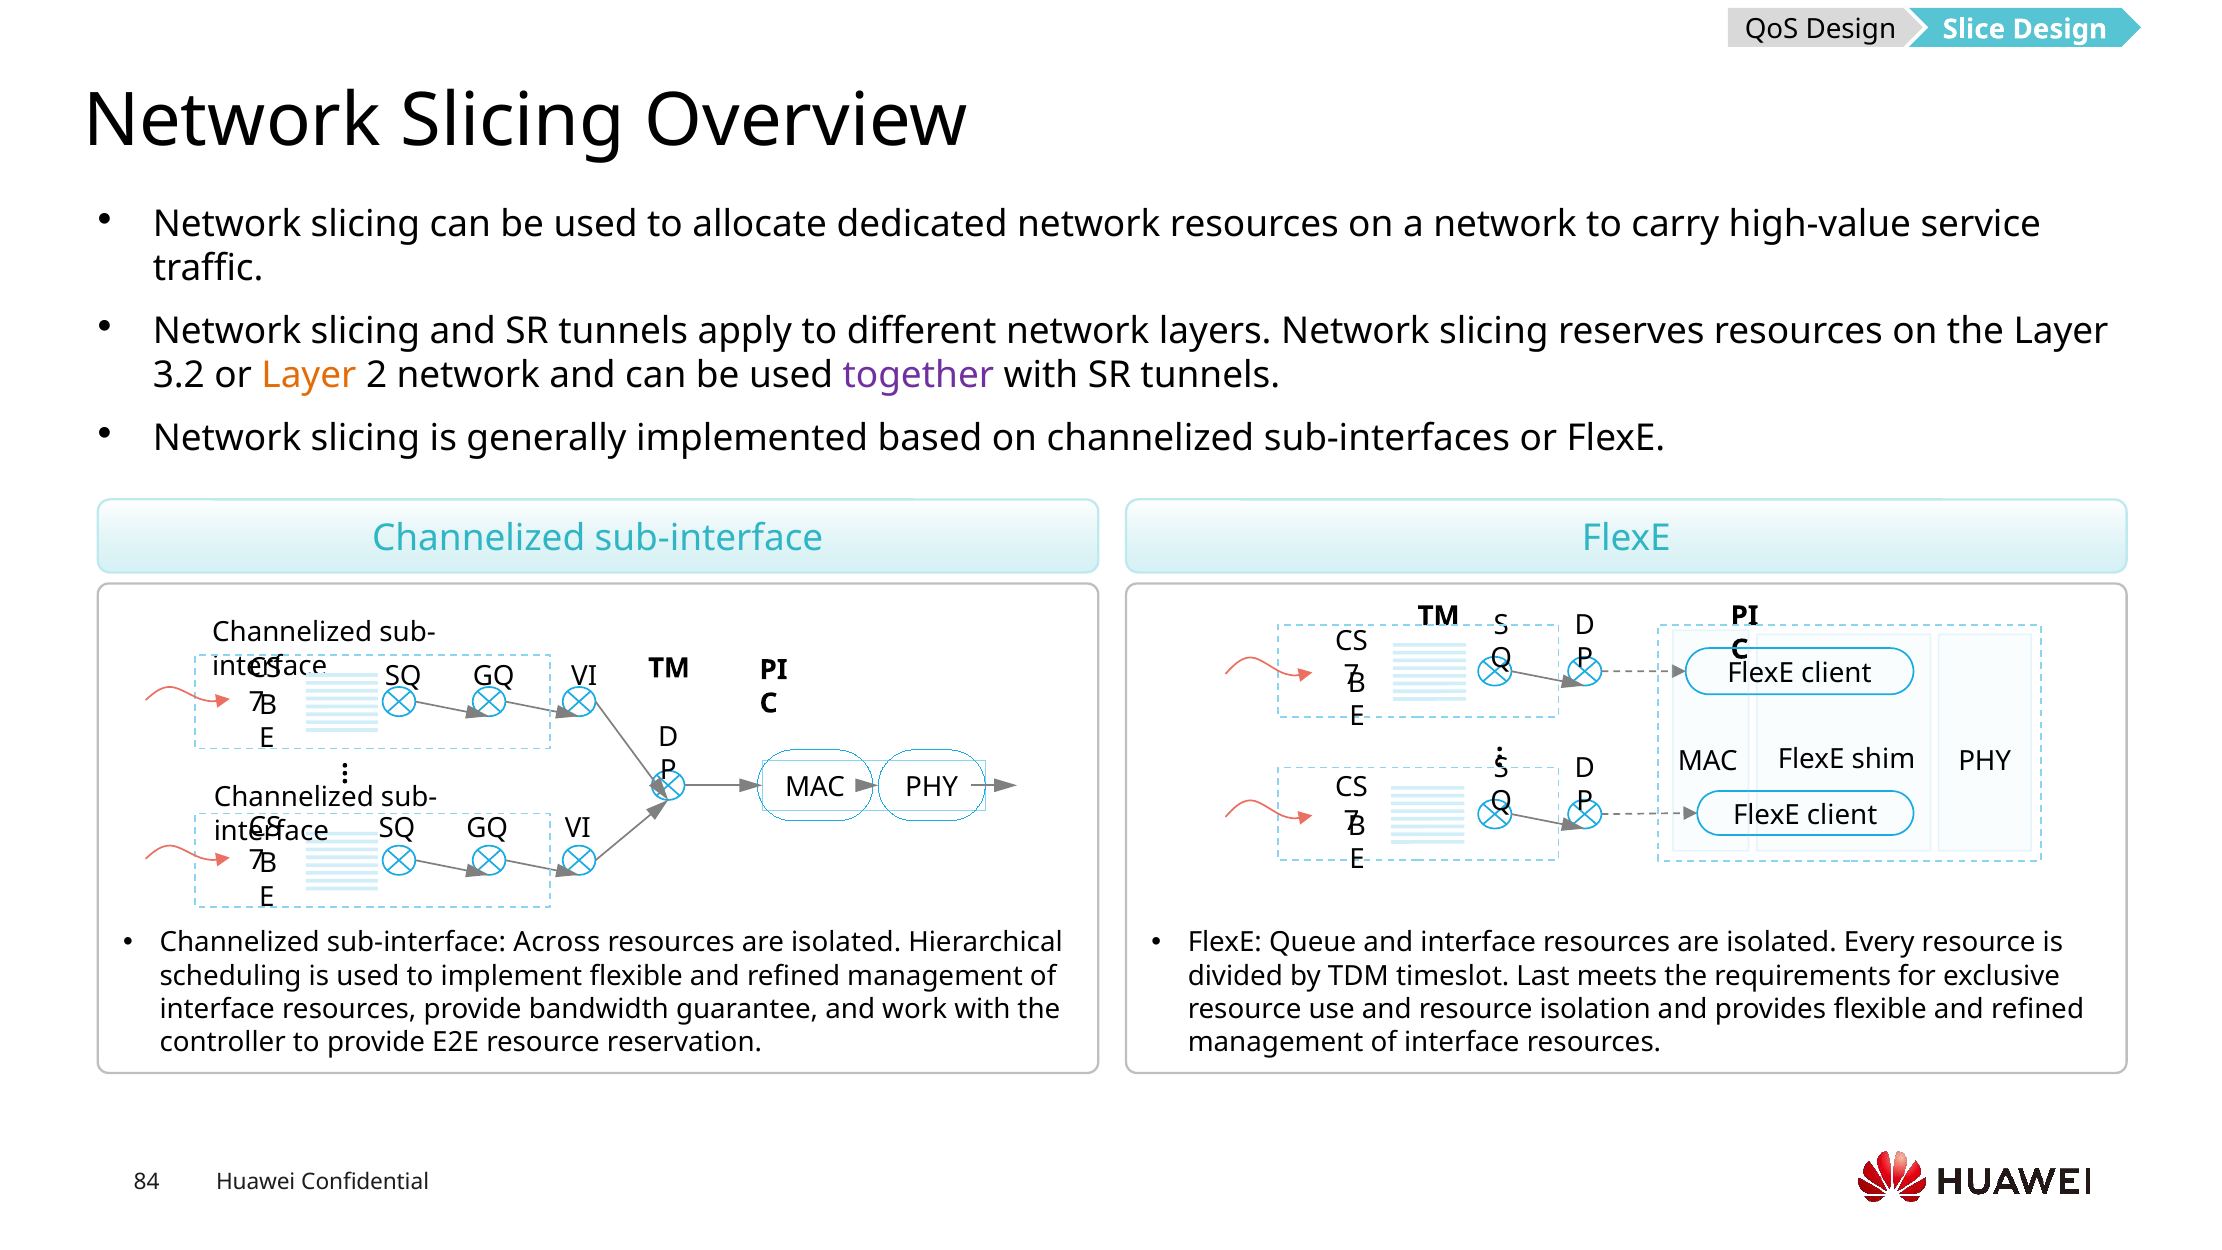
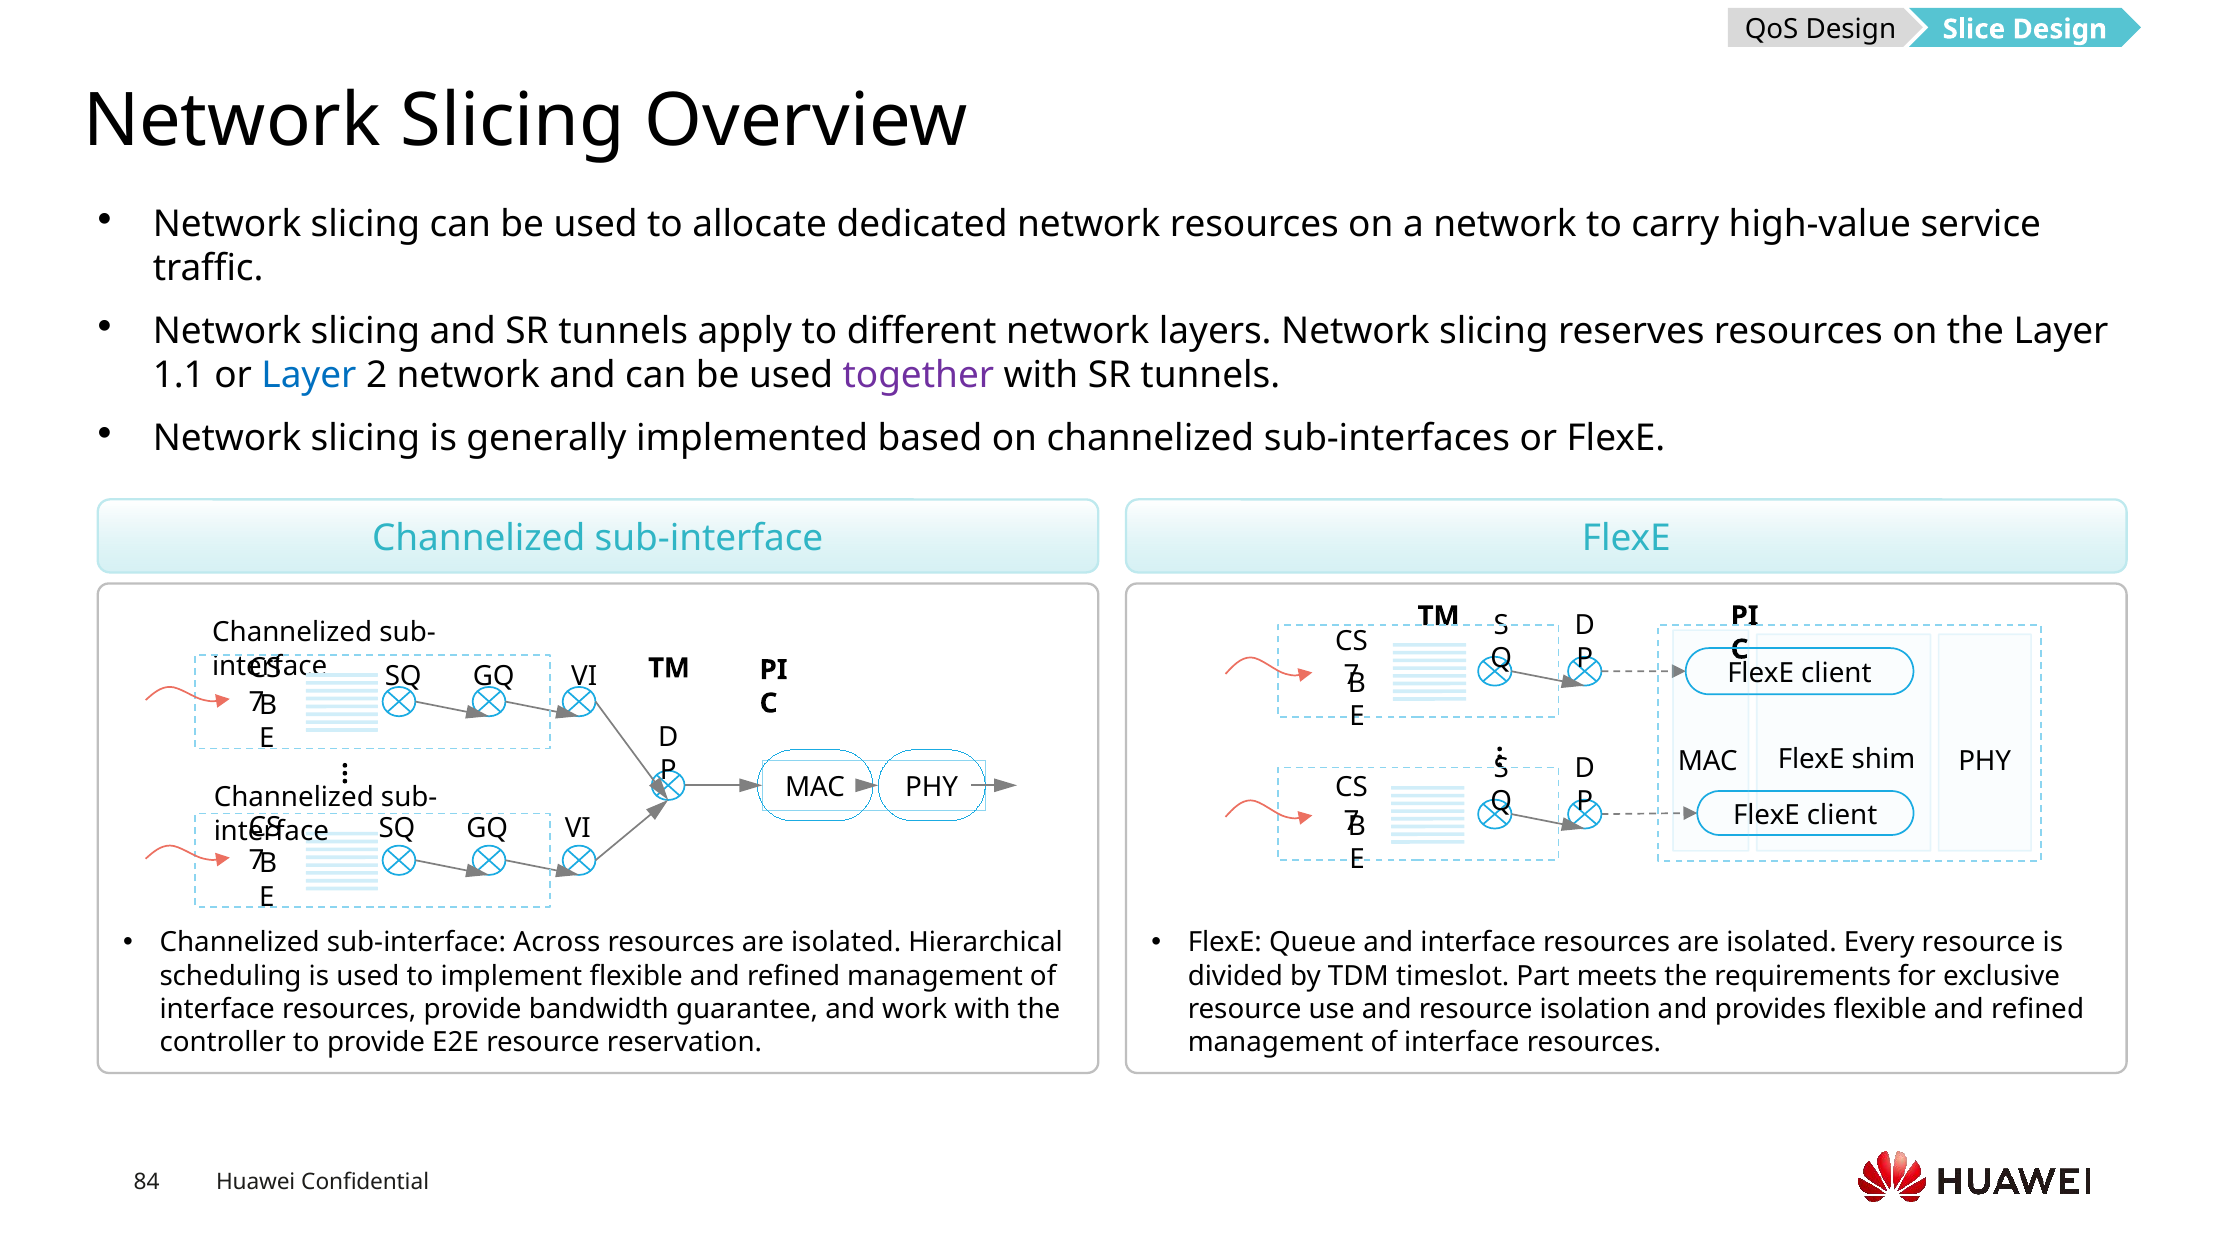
3.2: 3.2 -> 1.1
Layer at (309, 375) colour: orange -> blue
Last: Last -> Part
